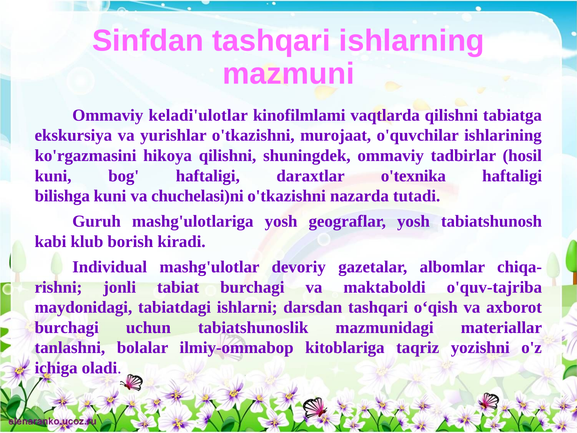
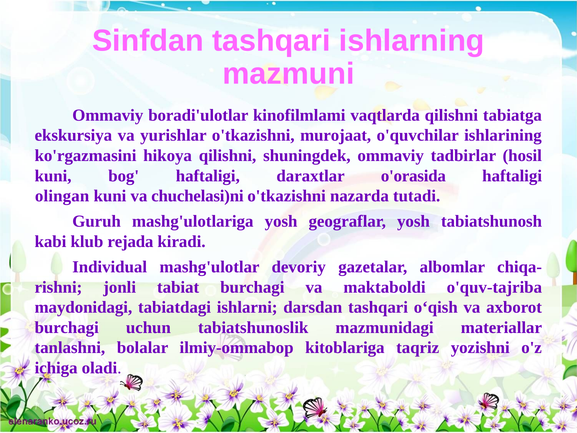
keladi'ulotlar: keladi'ulotlar -> boradi'ulotlar
o'texnika: o'texnika -> o'orasida
bilishga: bilishga -> olingan
borish: borish -> rejada
